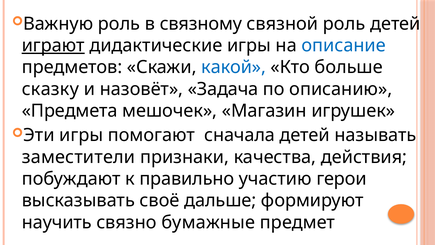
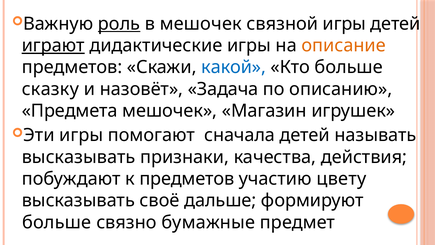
роль at (119, 24) underline: none -> present
в связному: связному -> мешочек
связной роль: роль -> игры
описание colour: blue -> orange
заместители at (79, 157): заместители -> высказывать
к правильно: правильно -> предметов
герои: герои -> цвету
научить at (57, 222): научить -> больше
